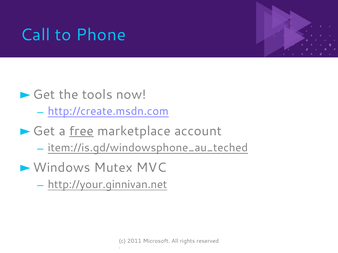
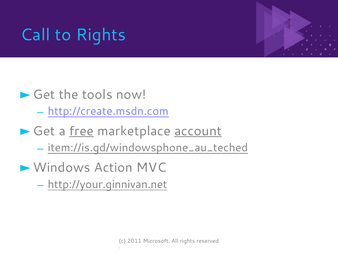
to Phone: Phone -> Rights
account underline: none -> present
Mutex: Mutex -> Action
